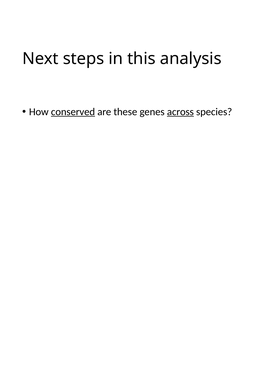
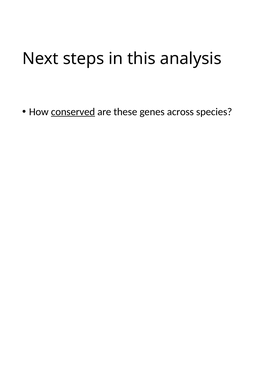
across underline: present -> none
